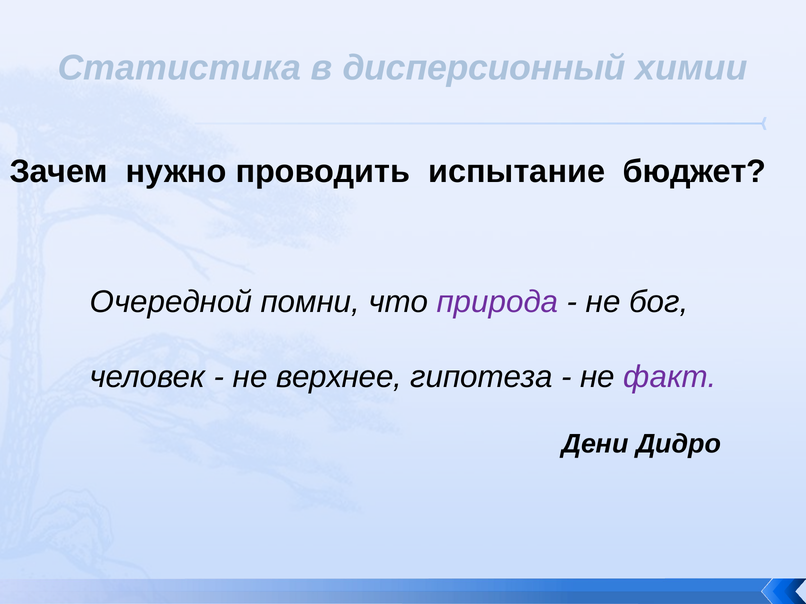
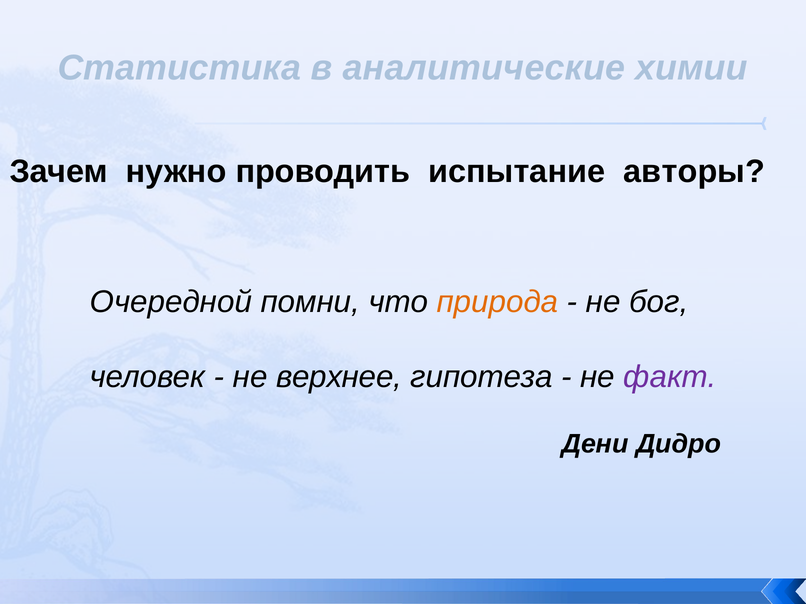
дисперсионный: дисперсионный -> аналитические
бюджет: бюджет -> авторы
природа colour: purple -> orange
